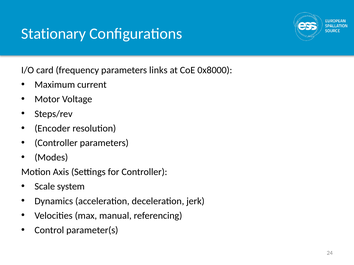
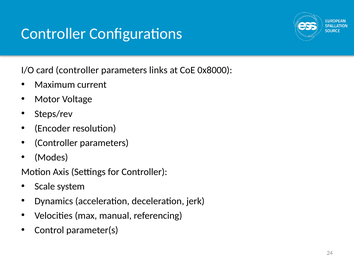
Stationary at (54, 34): Stationary -> Controller
card frequency: frequency -> controller
